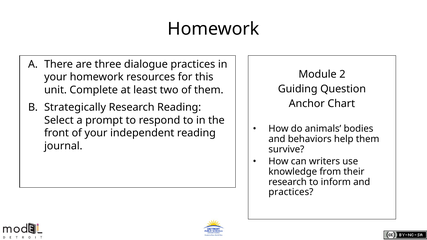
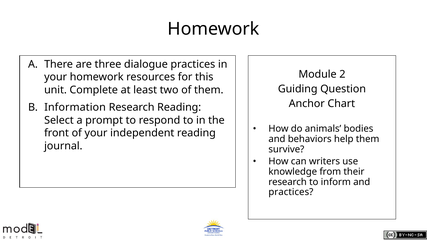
Strategically: Strategically -> Information
